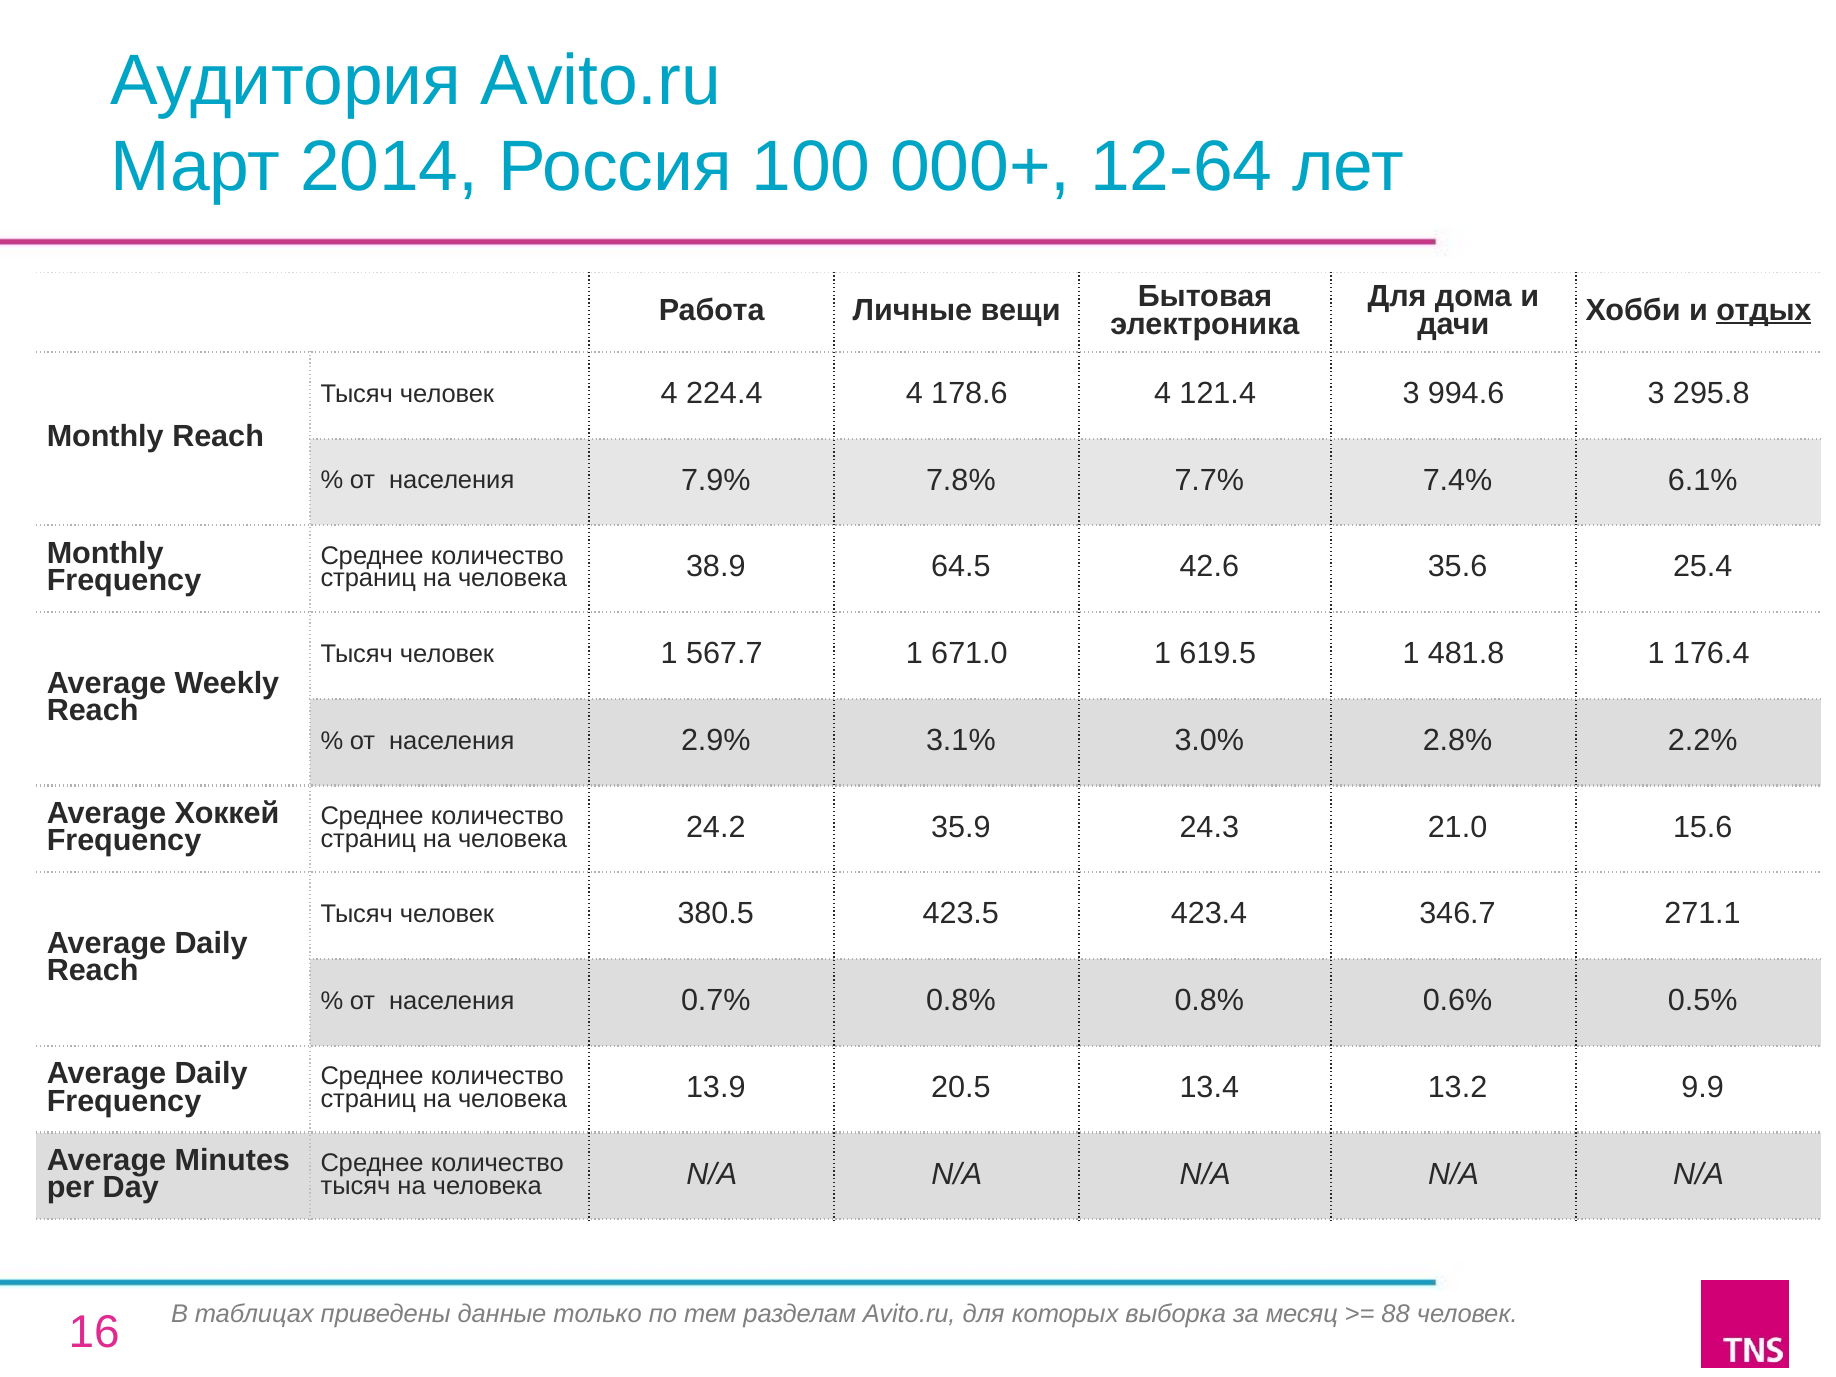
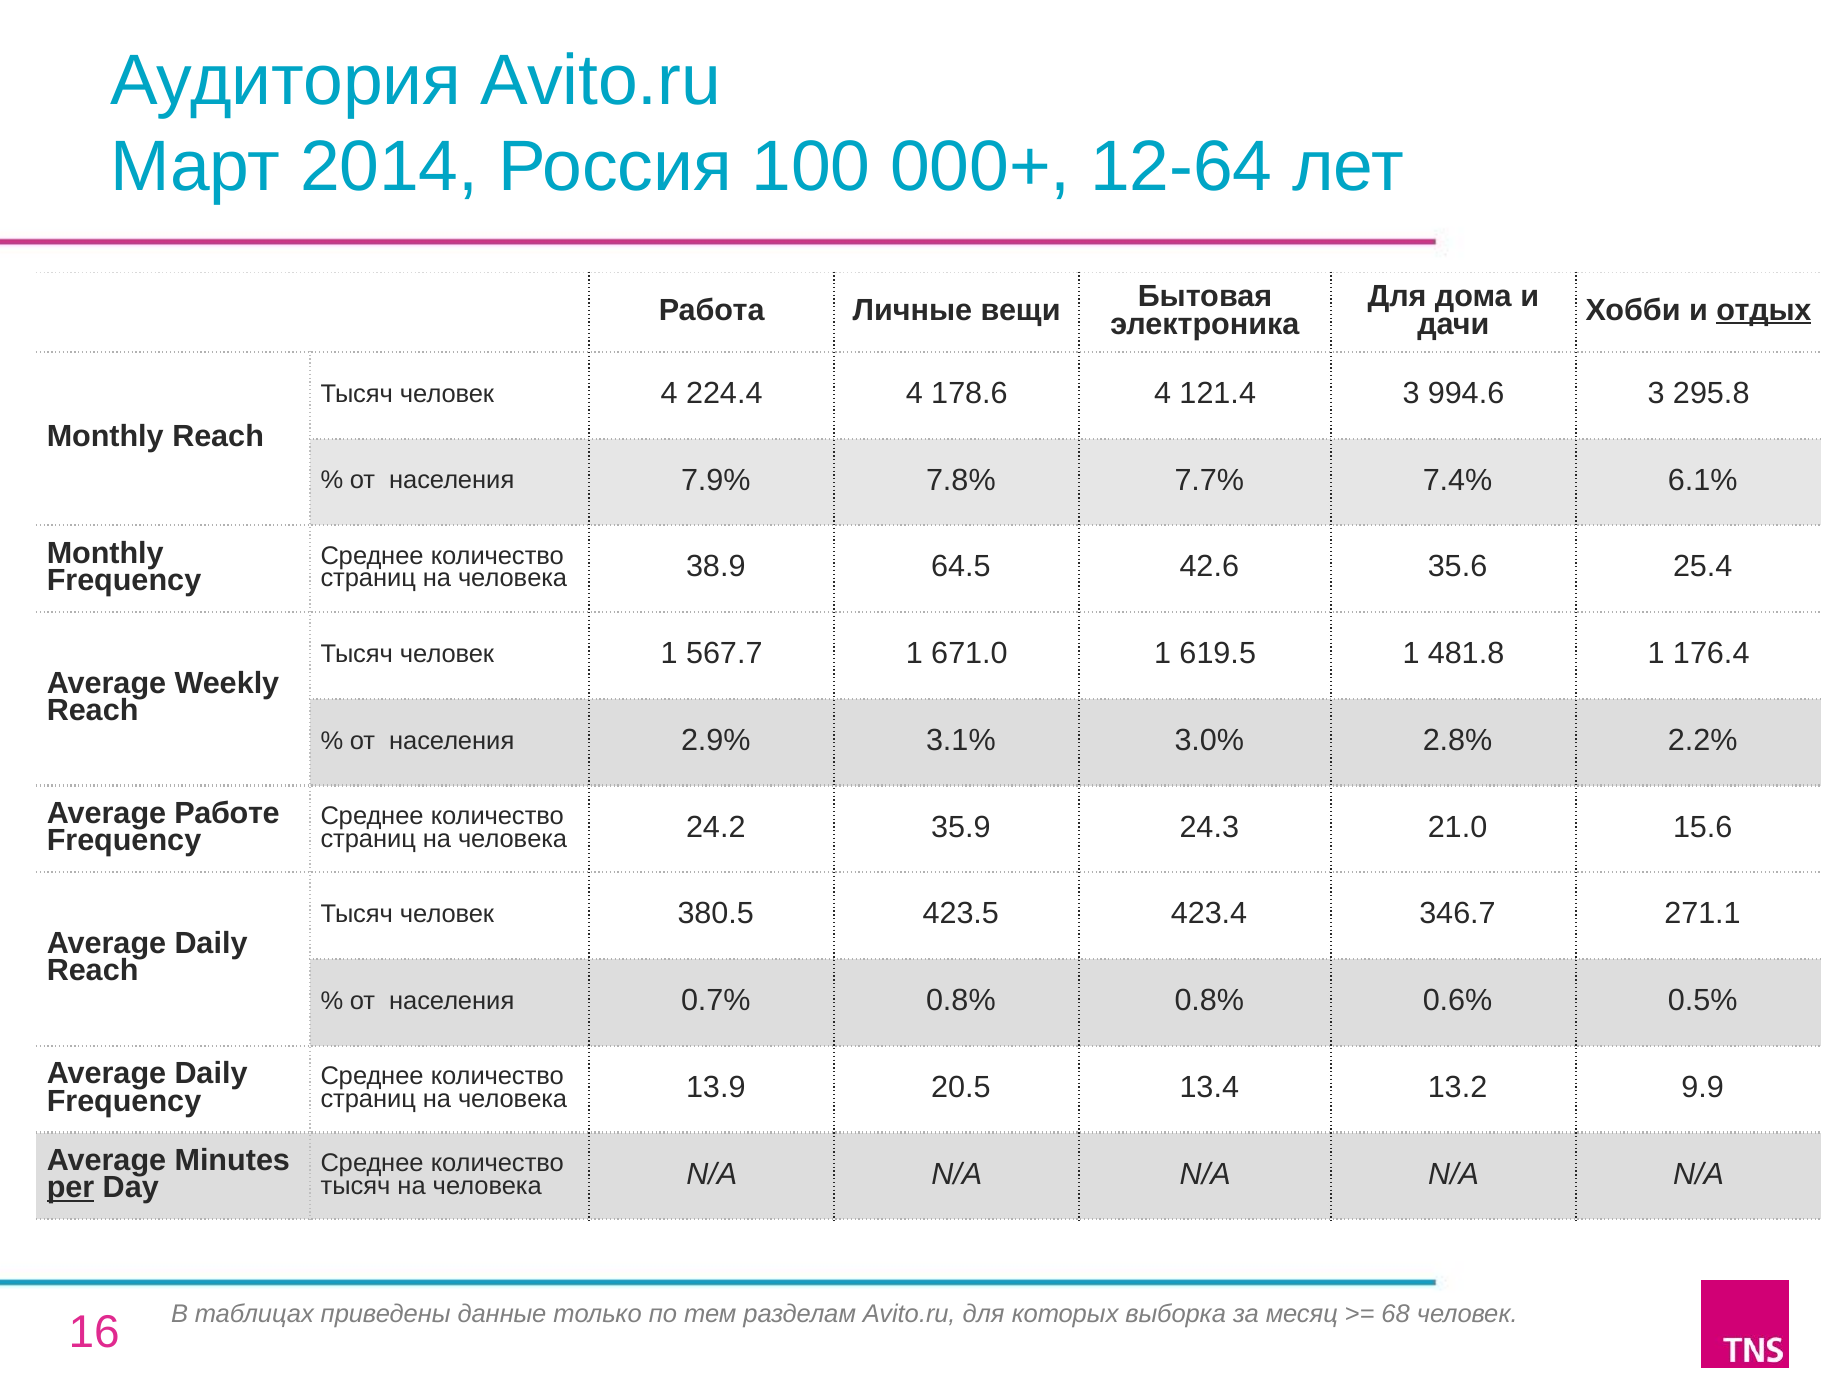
Хоккей: Хоккей -> Работе
per underline: none -> present
88: 88 -> 68
